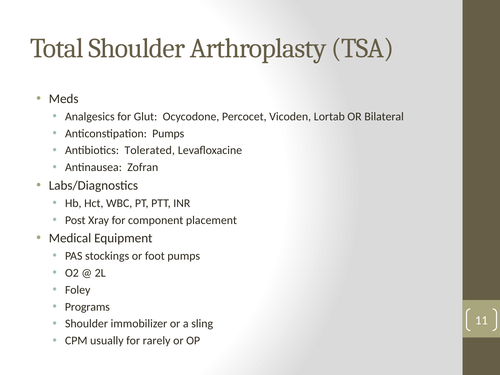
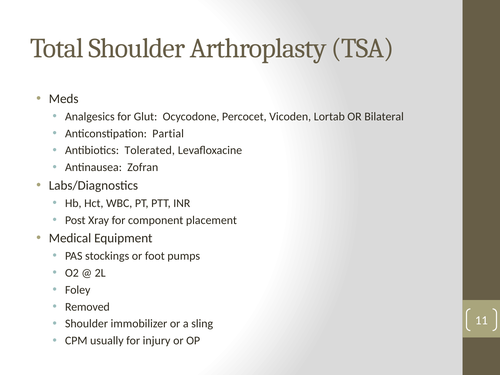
Anticonstipation Pumps: Pumps -> Partial
Programs: Programs -> Removed
rarely: rarely -> injury
